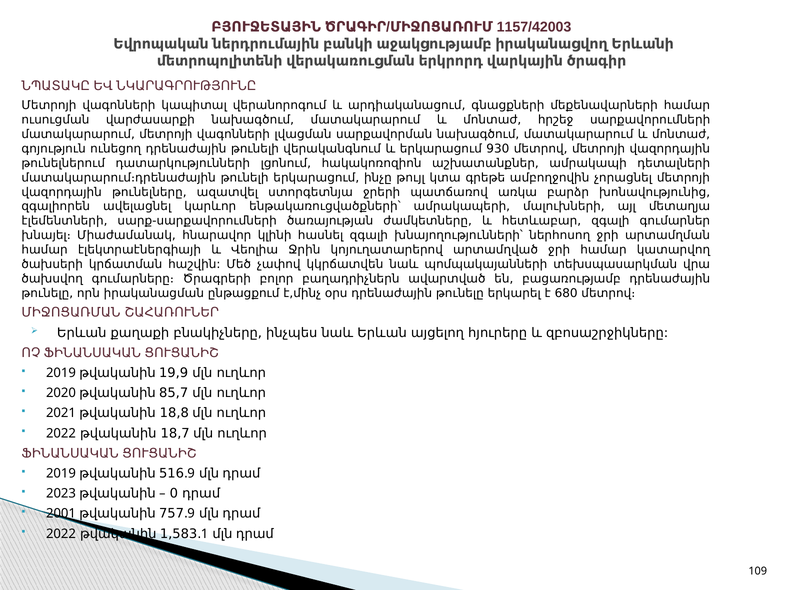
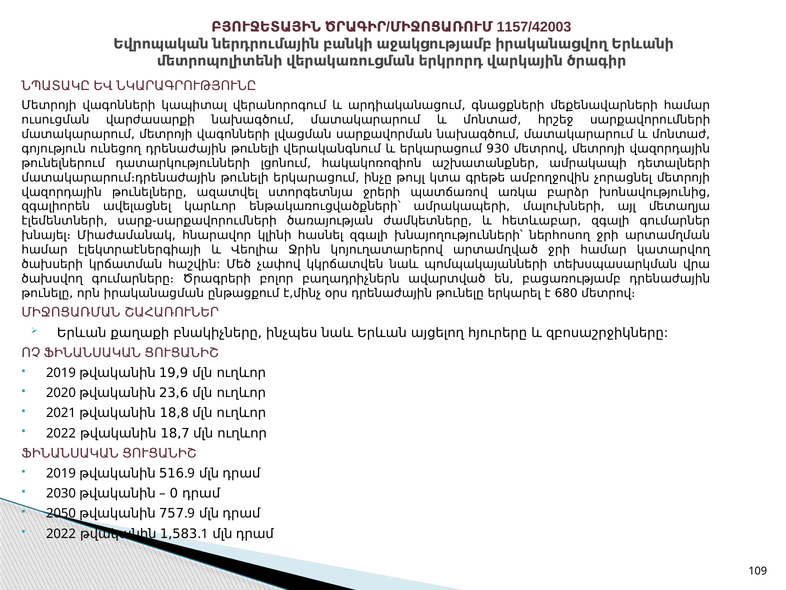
85,7: 85,7 -> 23,6
2023: 2023 -> 2030
2001: 2001 -> 2050
